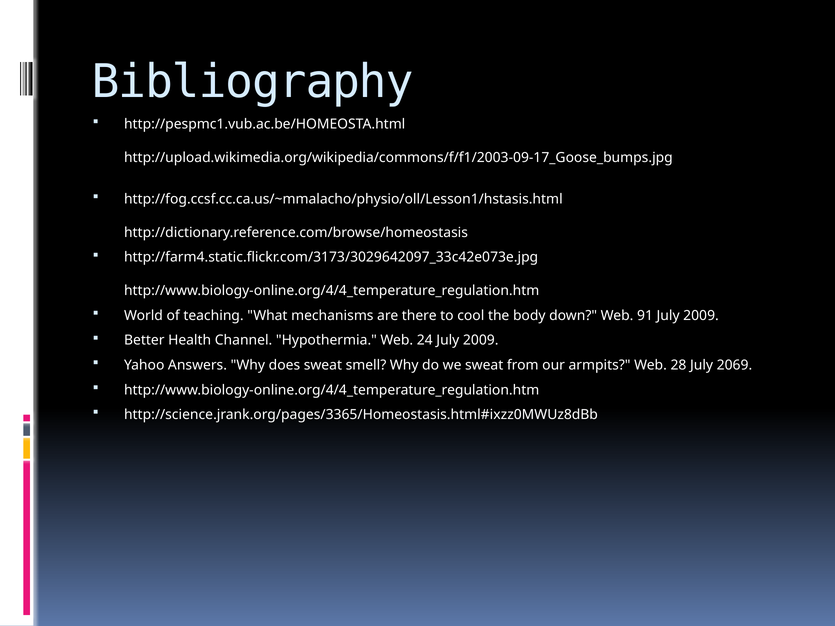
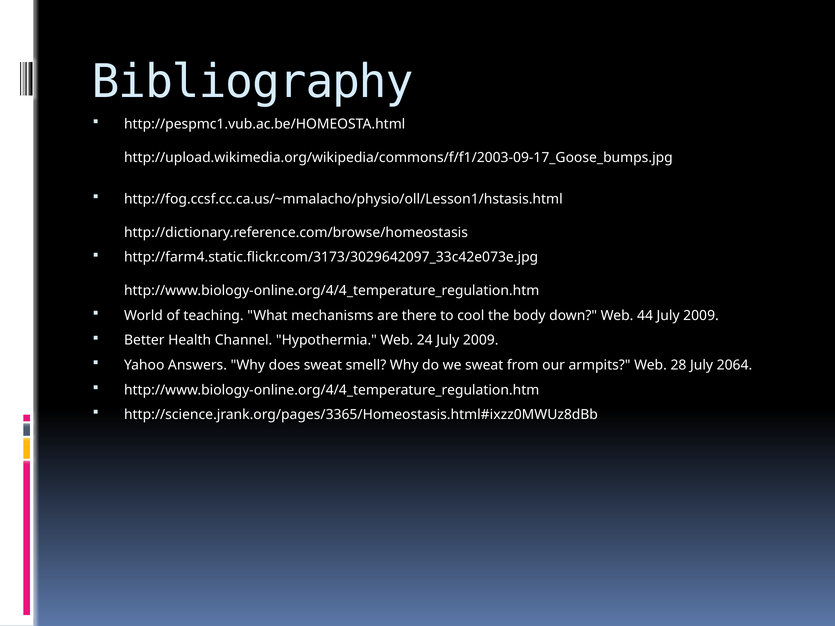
91: 91 -> 44
2069: 2069 -> 2064
